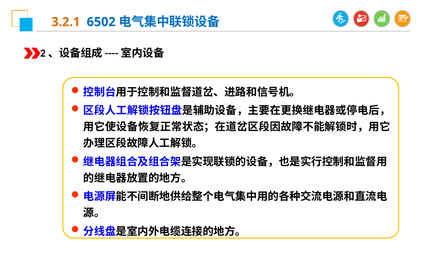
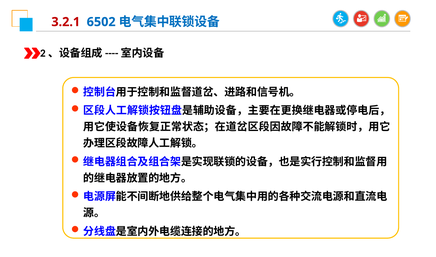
3.2.1 colour: orange -> red
